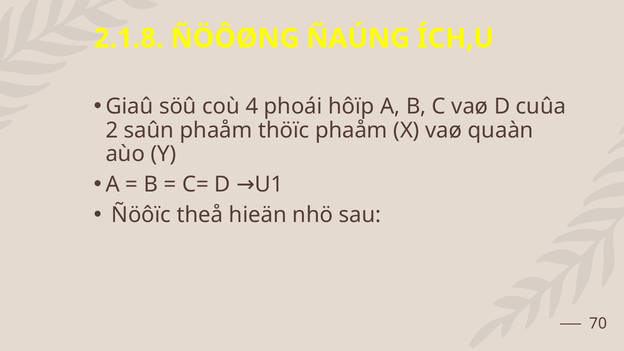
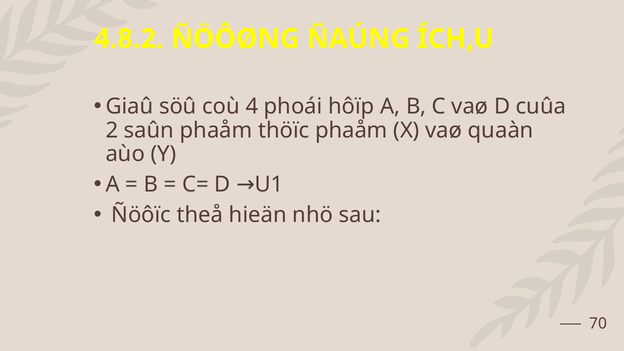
2.1.8: 2.1.8 -> 4.8.2
